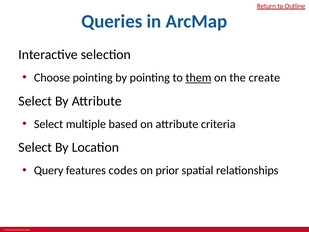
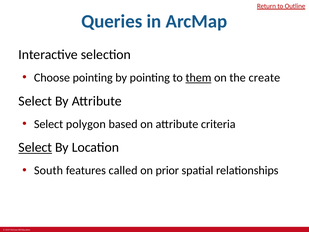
multiple: multiple -> polygon
Select at (35, 147) underline: none -> present
Query: Query -> South
codes: codes -> called
